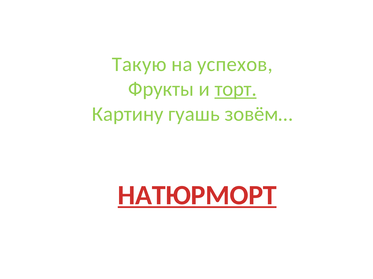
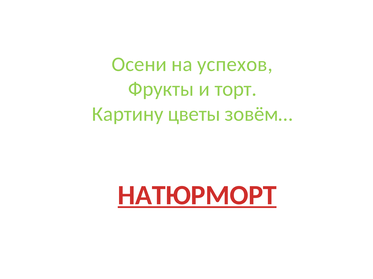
Такую: Такую -> Осени
торт underline: present -> none
гуашь: гуашь -> цветы
